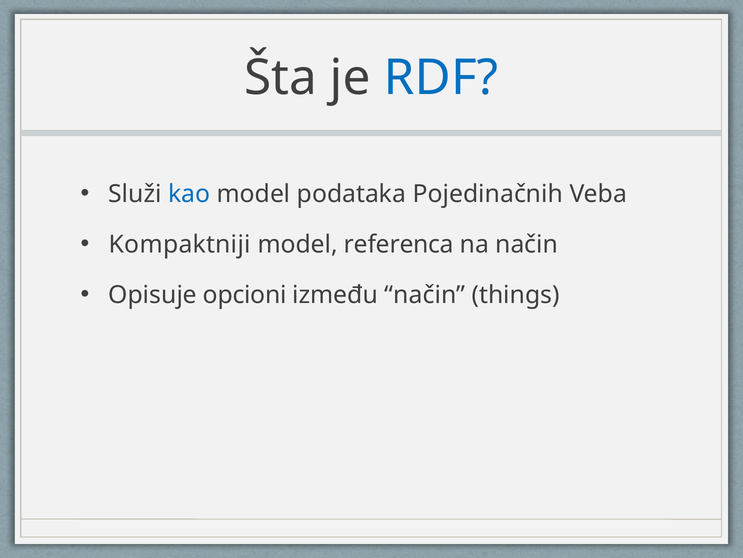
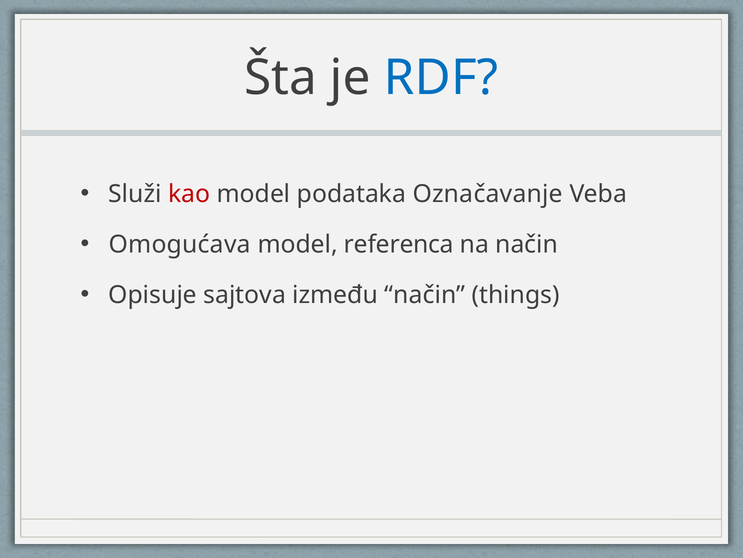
kao colour: blue -> red
Pojedinačnih: Pojedinačnih -> Označavanje
Kompaktniji: Kompaktniji -> Omogućava
opcioni: opcioni -> sajtova
